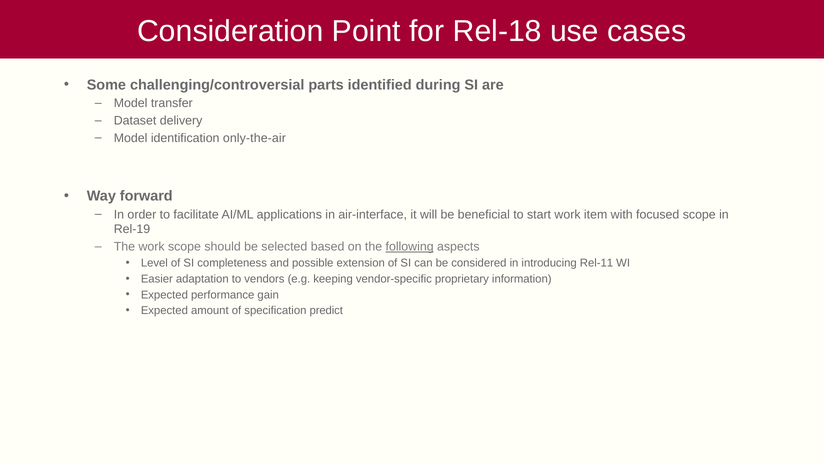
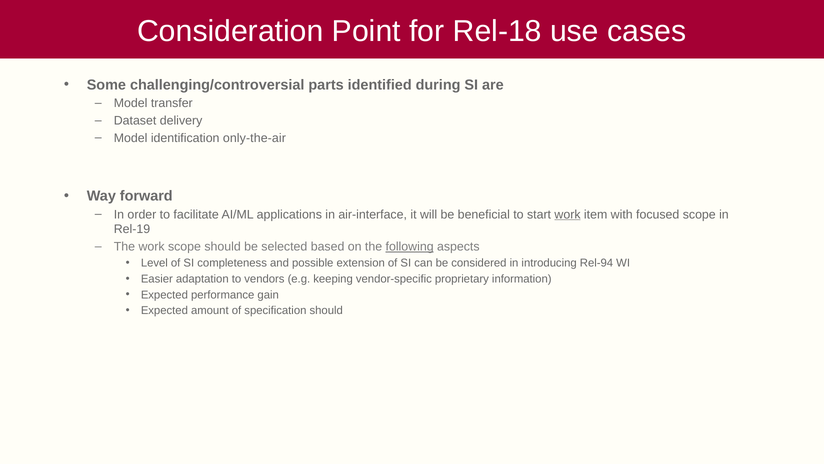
work at (568, 214) underline: none -> present
Rel-11: Rel-11 -> Rel-94
specification predict: predict -> should
